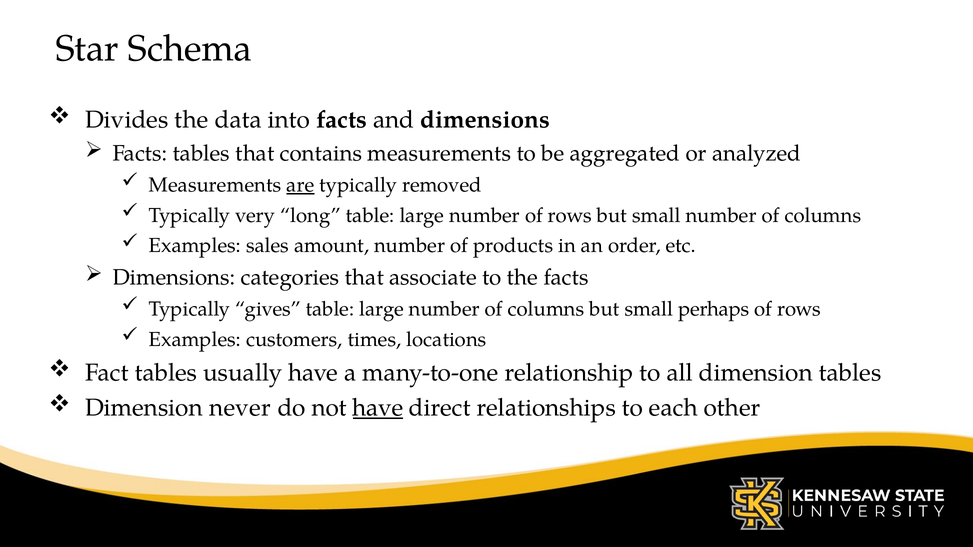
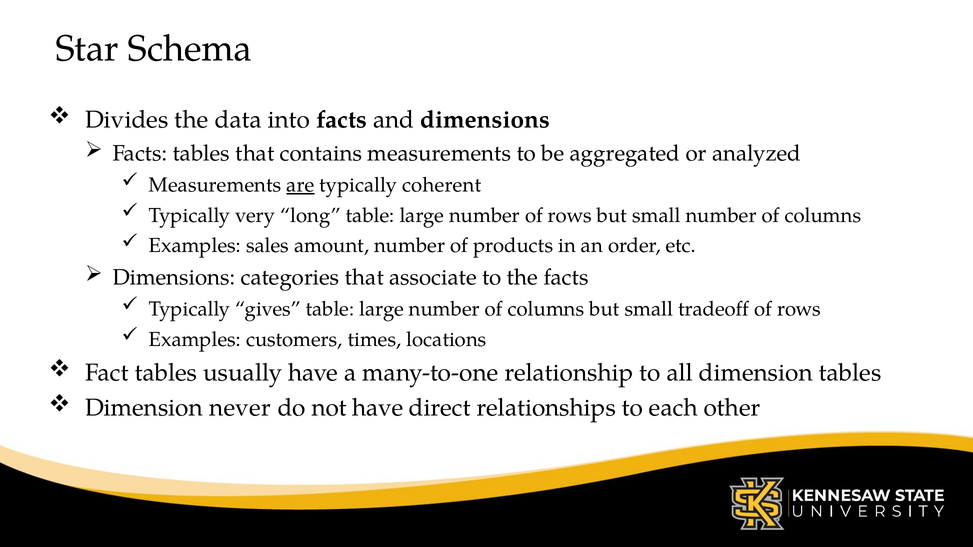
removed: removed -> coherent
perhaps: perhaps -> tradeoff
have at (378, 408) underline: present -> none
